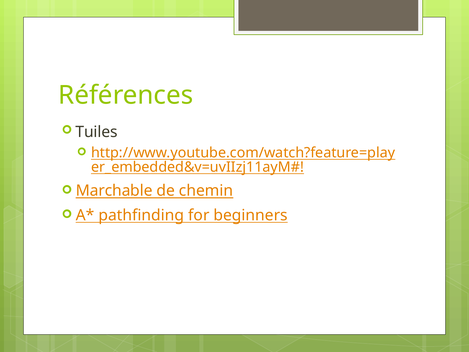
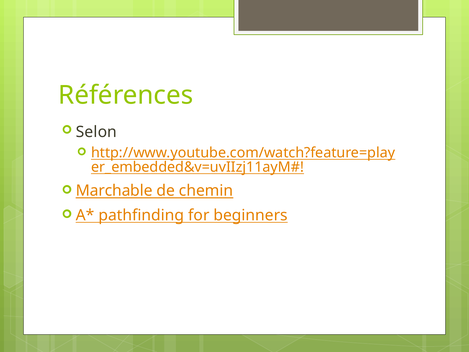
Tuiles: Tuiles -> Selon
